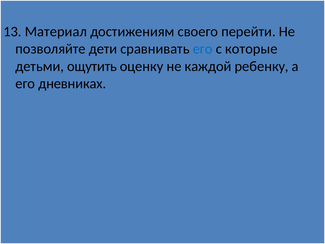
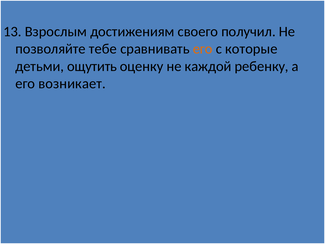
Материал: Материал -> Взрослым
перейти: перейти -> получил
дети: дети -> тебе
его at (203, 49) colour: blue -> orange
дневниках: дневниках -> возникает
